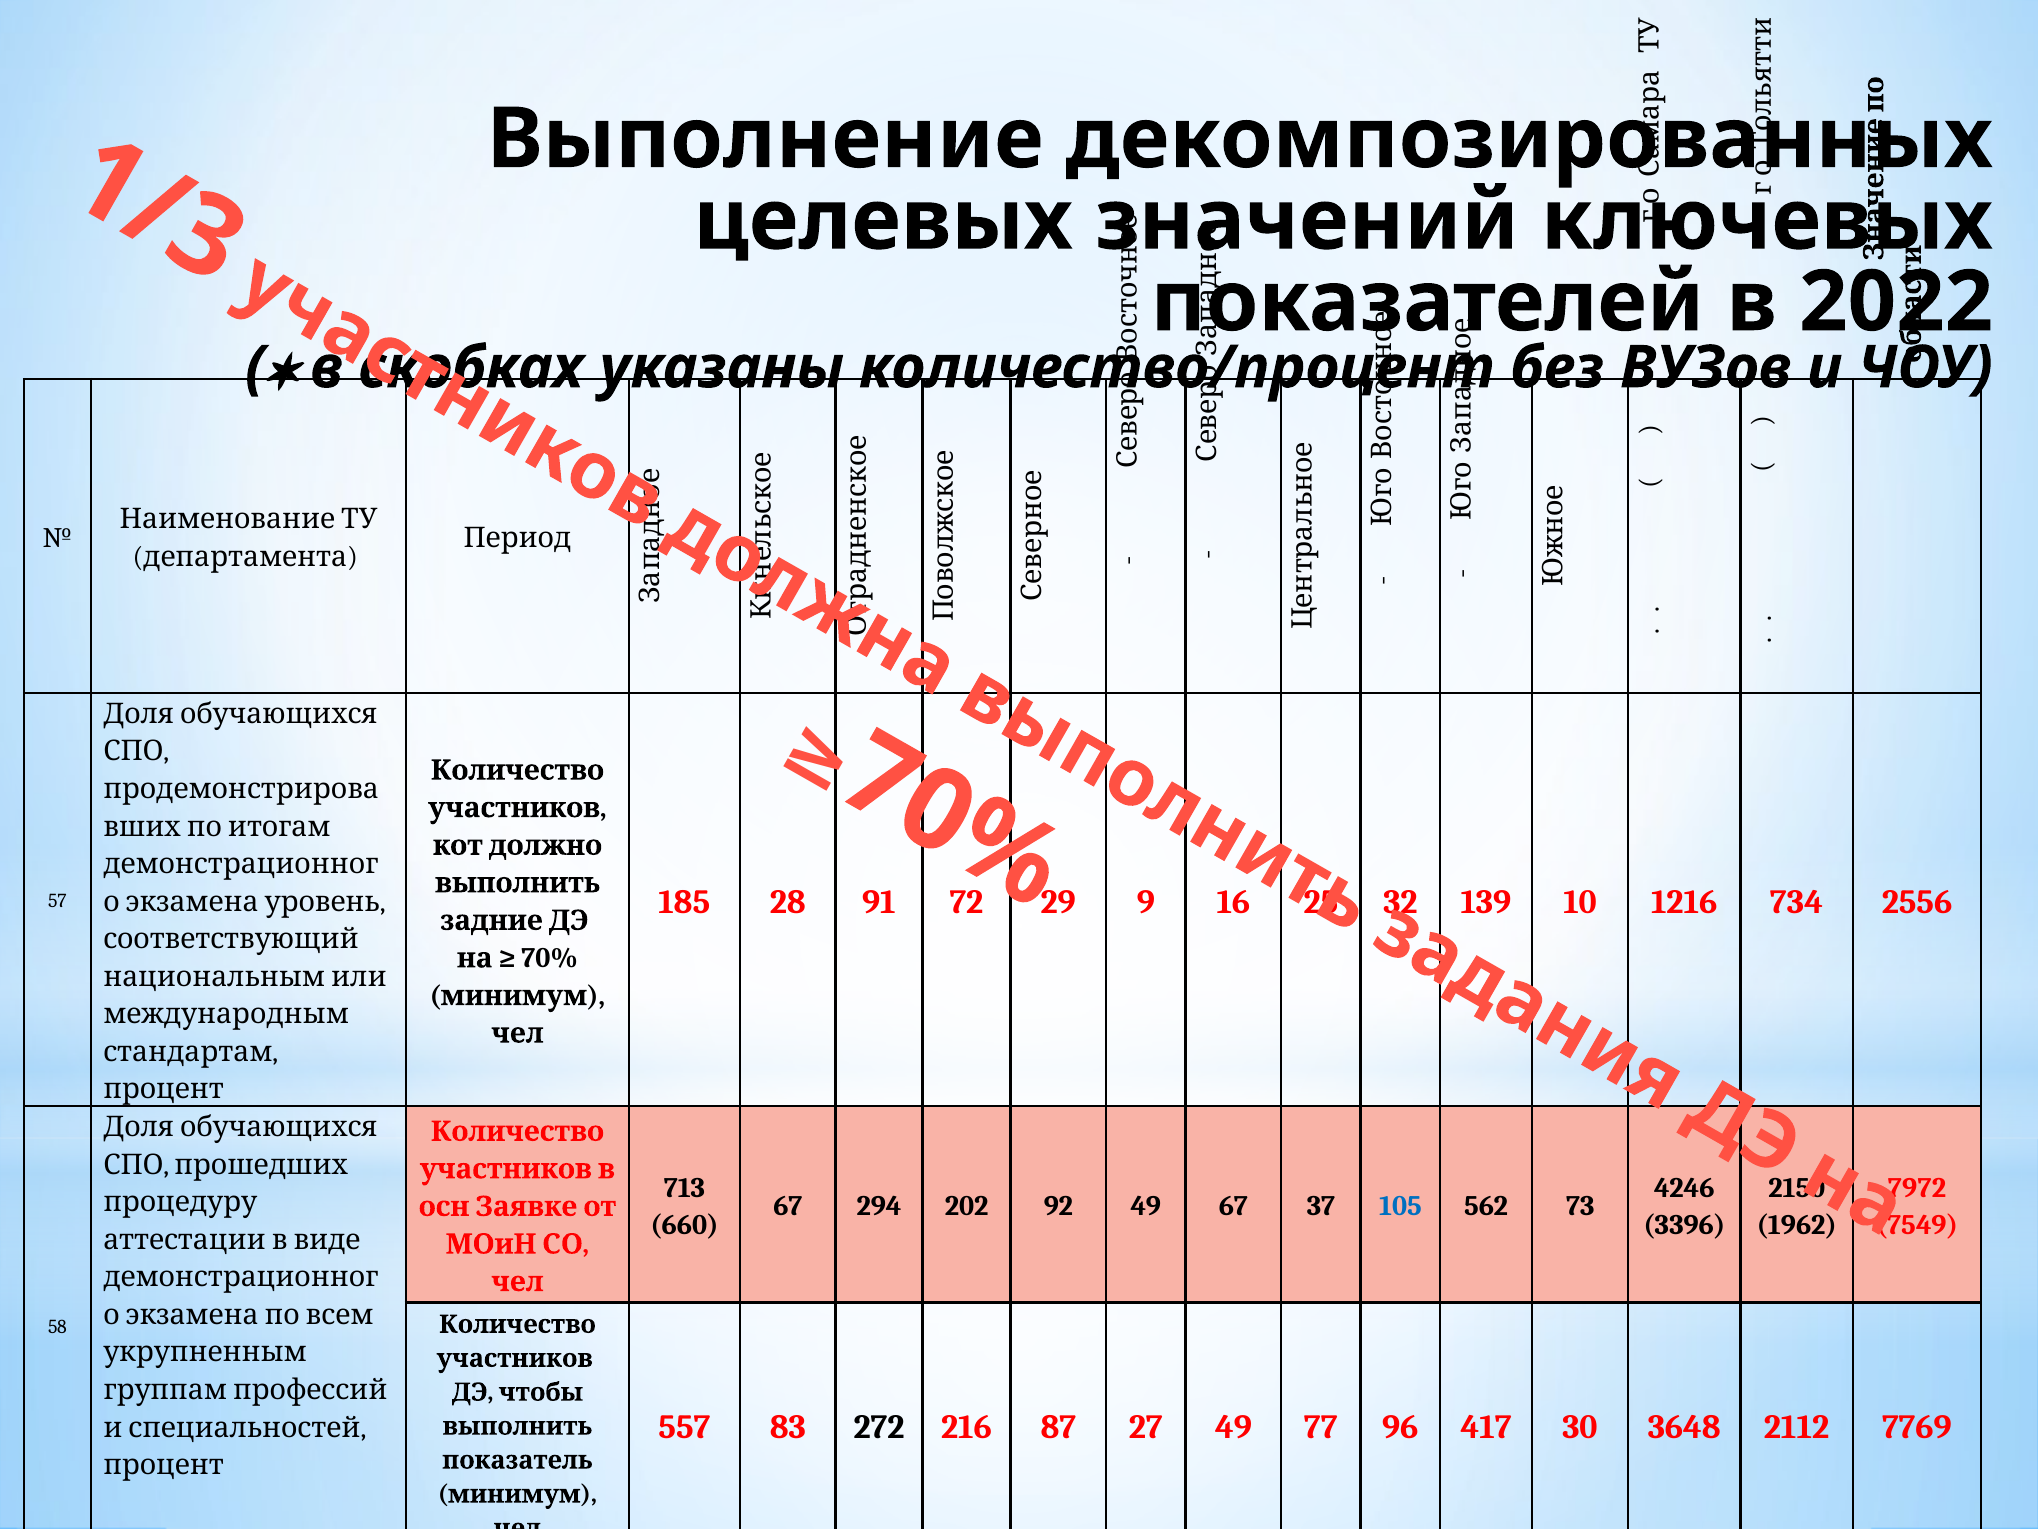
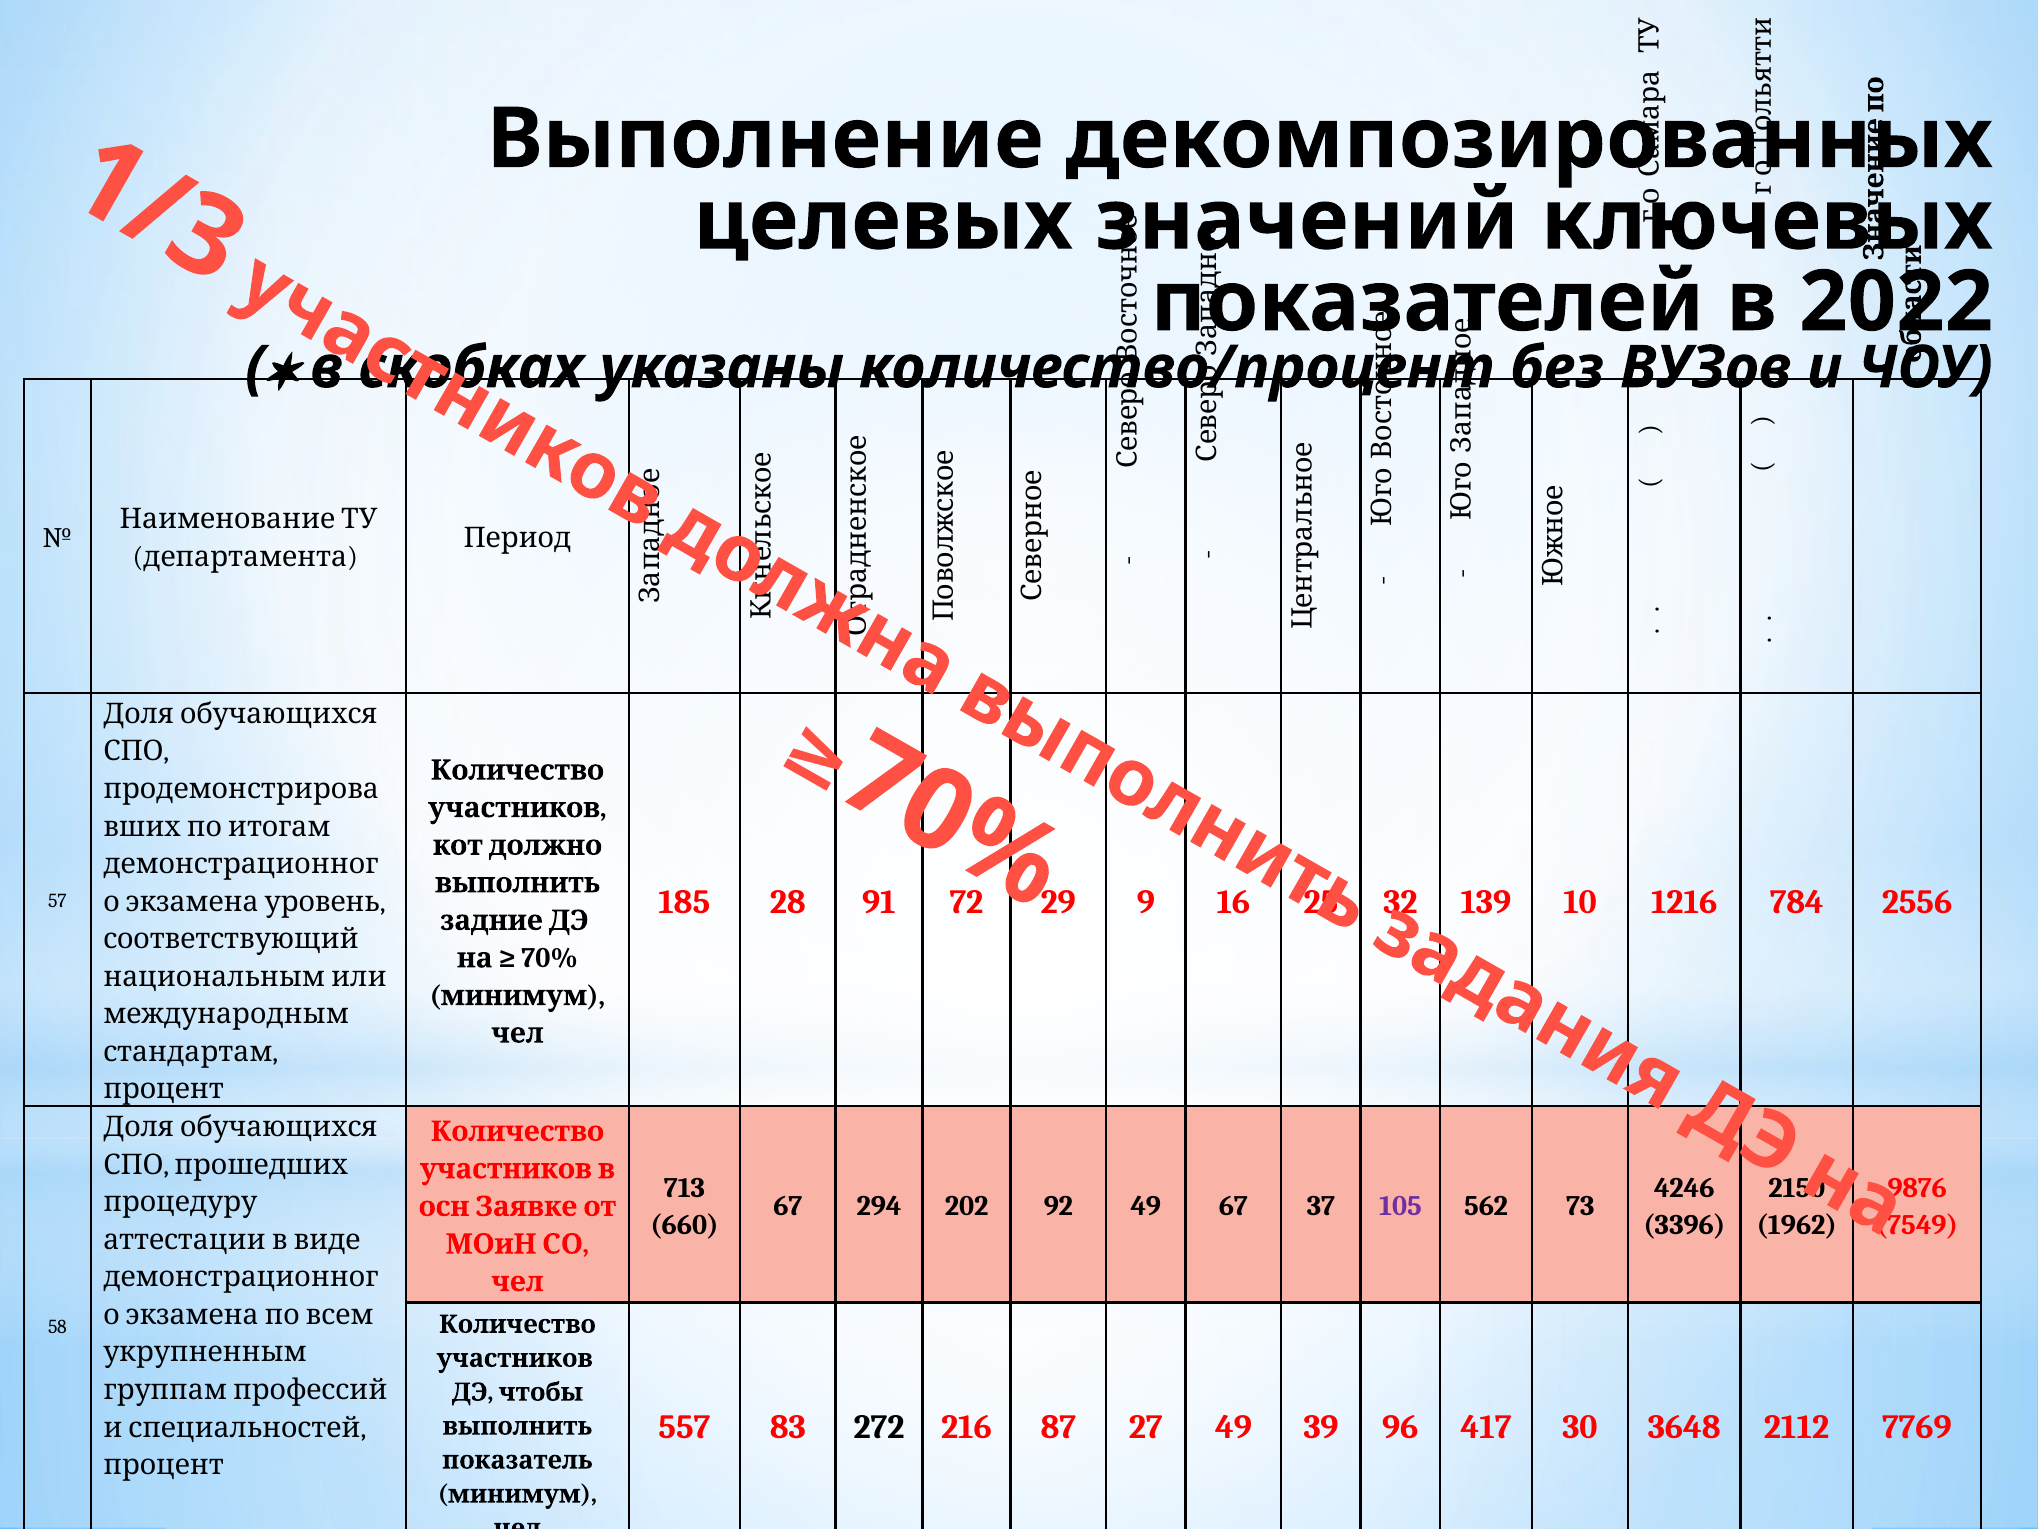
734: 734 -> 784
7972: 7972 -> 9876
105 colour: blue -> purple
77: 77 -> 39
